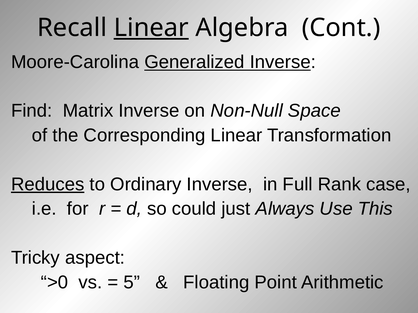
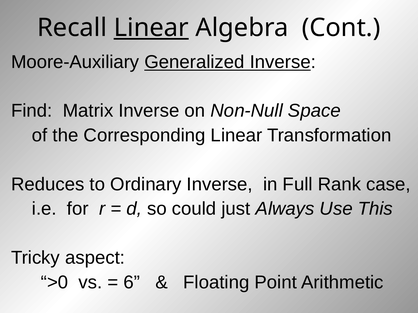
Moore-Carolina: Moore-Carolina -> Moore-Auxiliary
Reduces underline: present -> none
5: 5 -> 6
